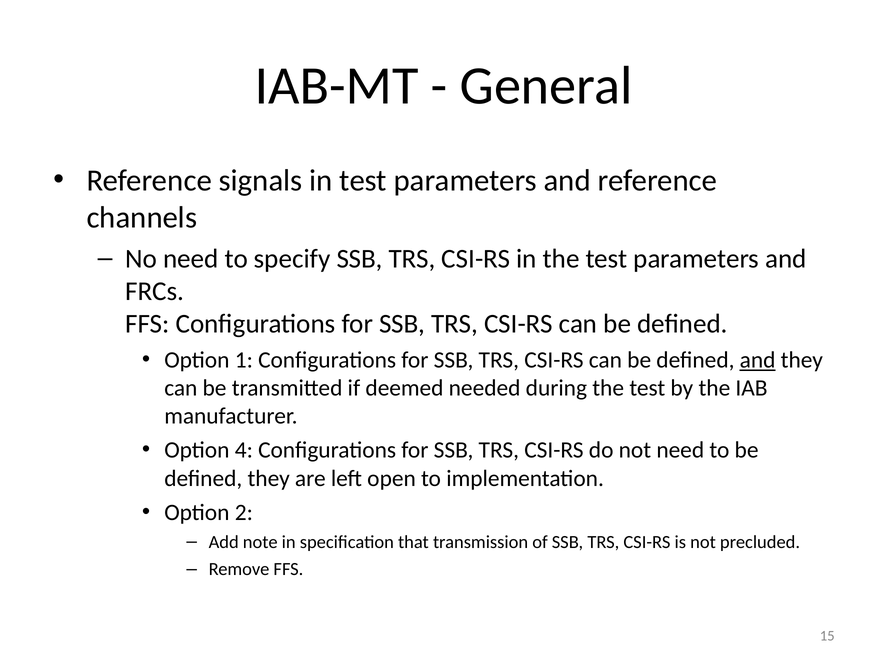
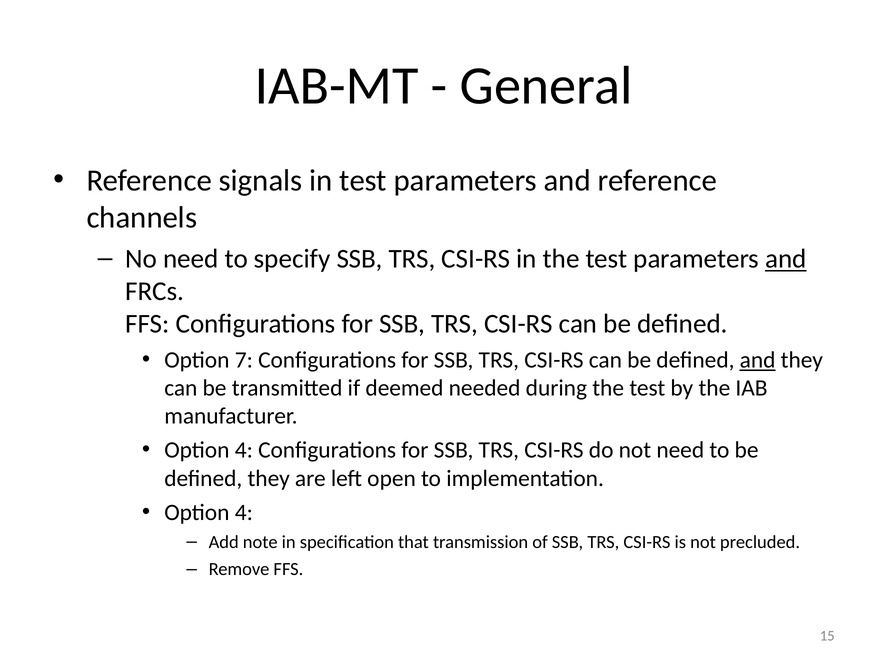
and at (786, 259) underline: none -> present
1: 1 -> 7
2 at (244, 512): 2 -> 4
